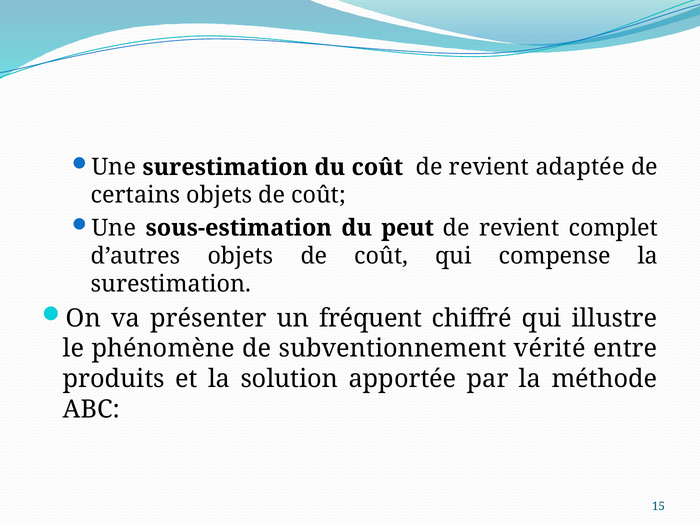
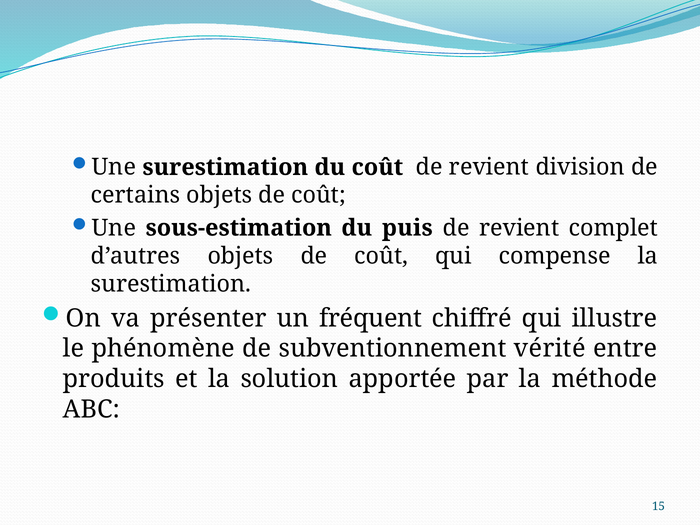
adaptée: adaptée -> division
peut: peut -> puis
